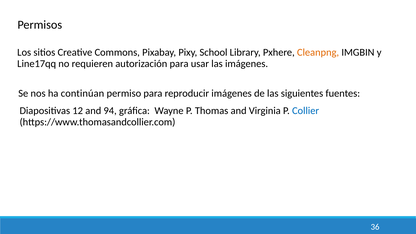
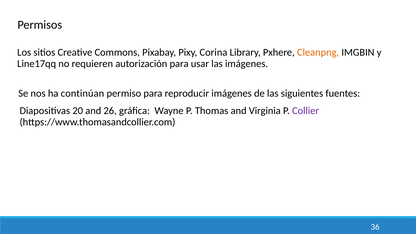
School: School -> Corina
12: 12 -> 20
94: 94 -> 26
Collier colour: blue -> purple
